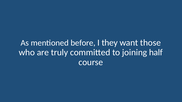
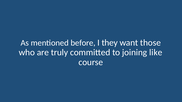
half: half -> like
